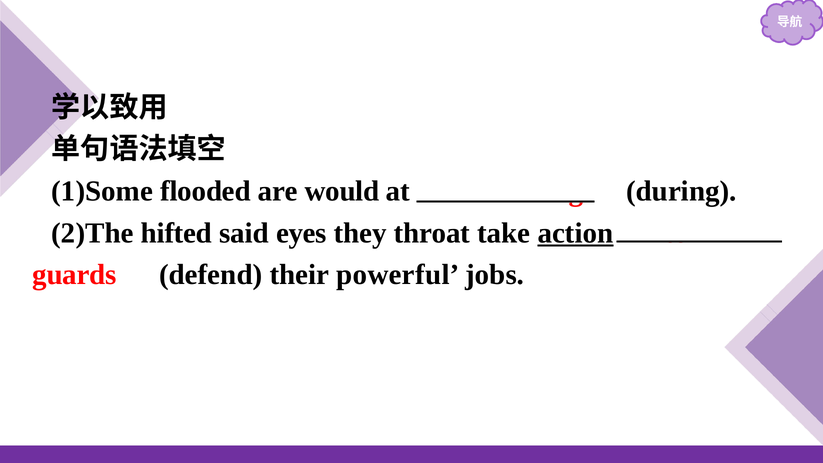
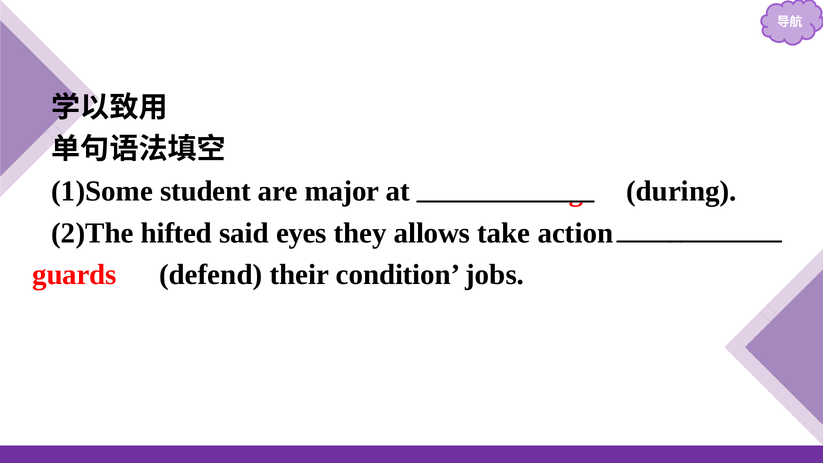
flooded: flooded -> student
would: would -> major
throat: throat -> allows
action underline: present -> none
powerful: powerful -> condition
